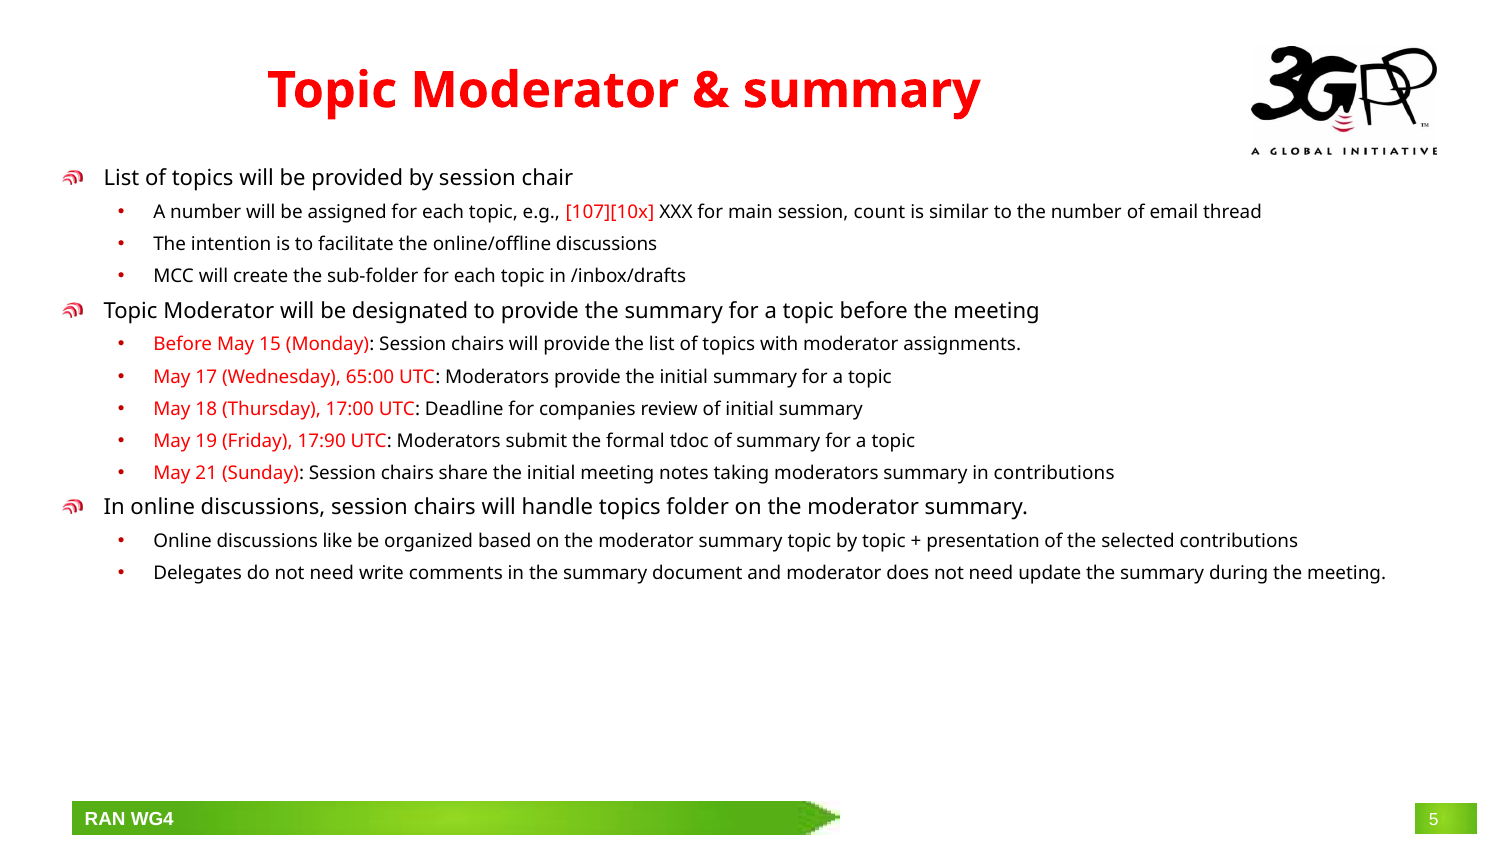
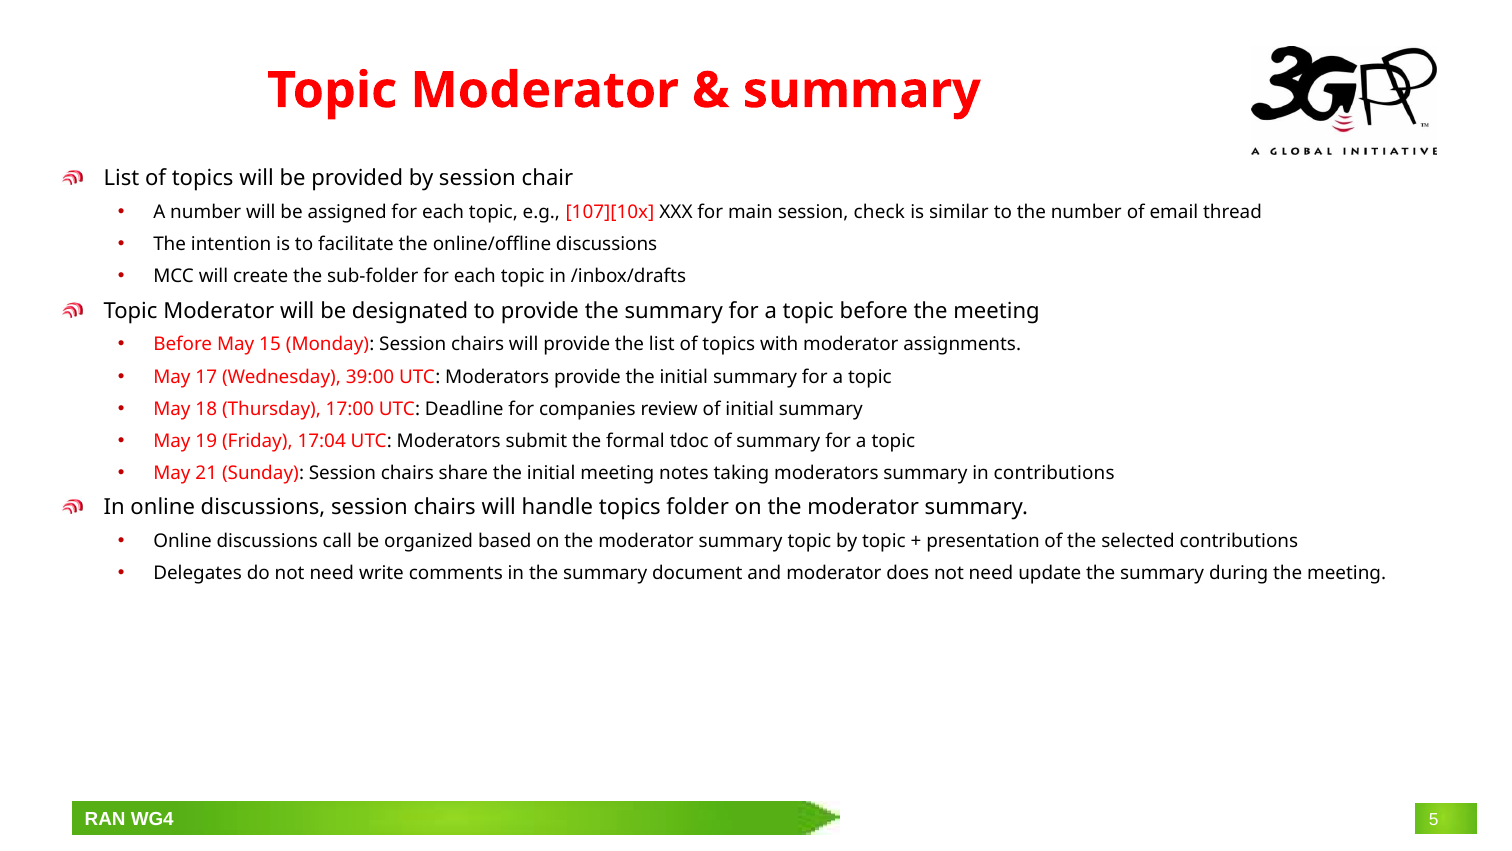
count: count -> check
65:00: 65:00 -> 39:00
17:90: 17:90 -> 17:04
like: like -> call
